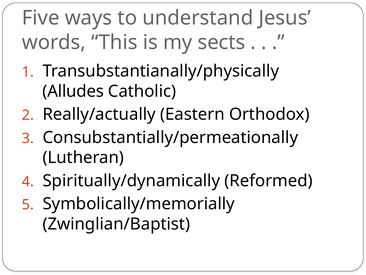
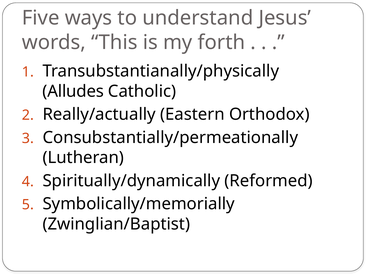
sects: sects -> forth
